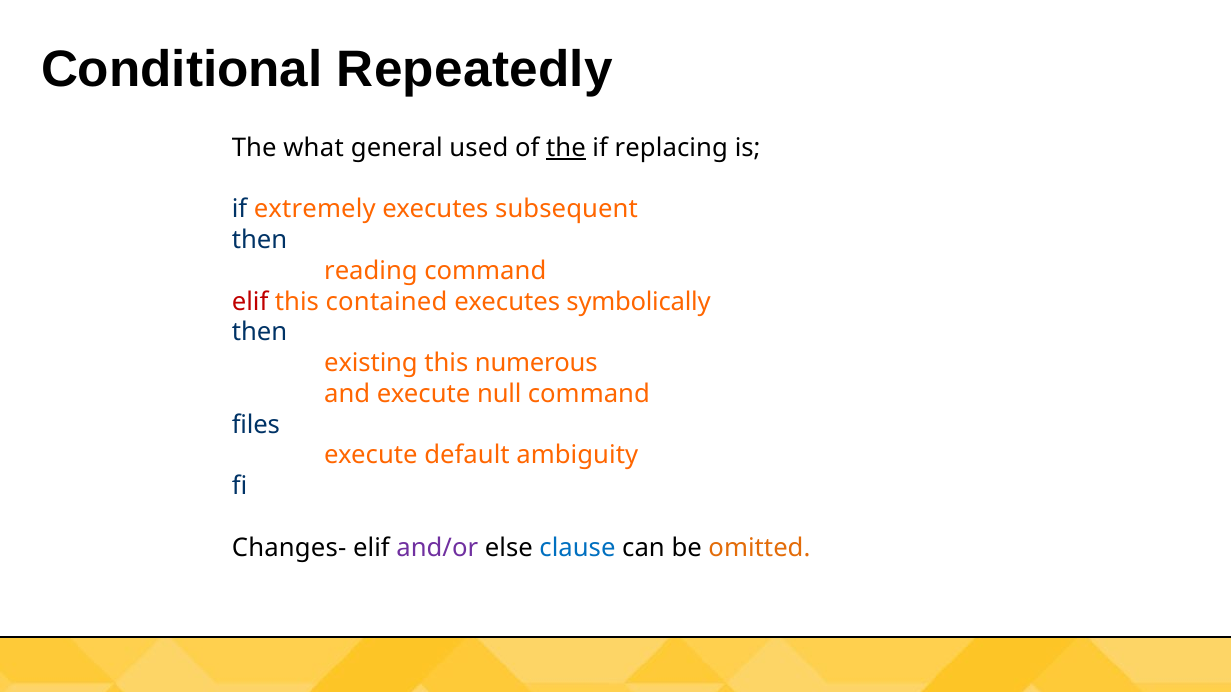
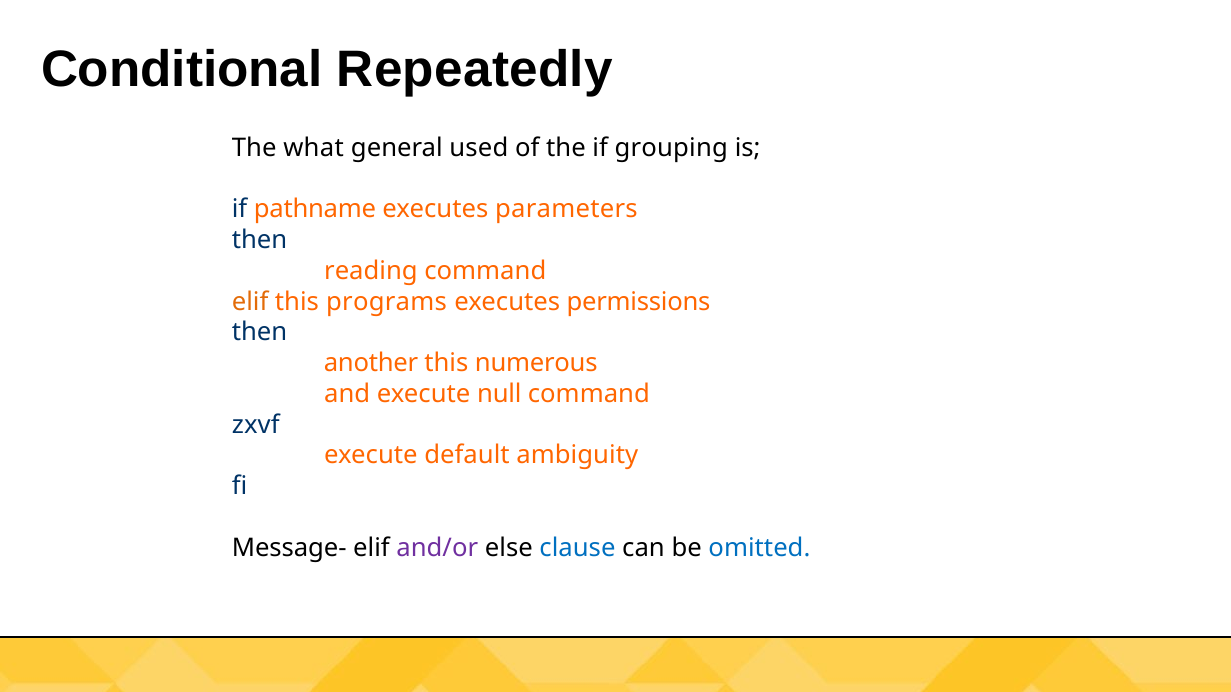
the at (566, 148) underline: present -> none
replacing: replacing -> grouping
extremely: extremely -> pathname
subsequent: subsequent -> parameters
elif at (250, 302) colour: red -> orange
contained: contained -> programs
symbolically: symbolically -> permissions
existing: existing -> another
files: files -> zxvf
Changes-: Changes- -> Message-
omitted colour: orange -> blue
